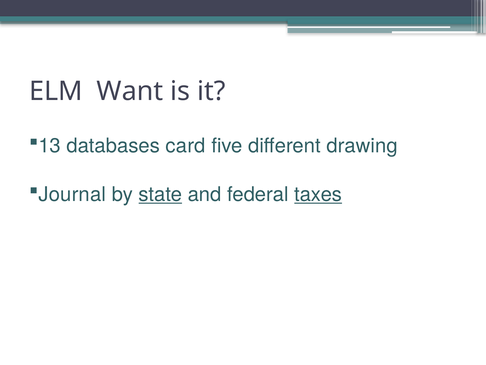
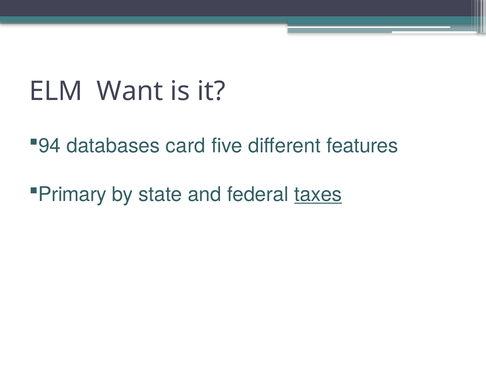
13: 13 -> 94
drawing: drawing -> features
Journal: Journal -> Primary
state underline: present -> none
